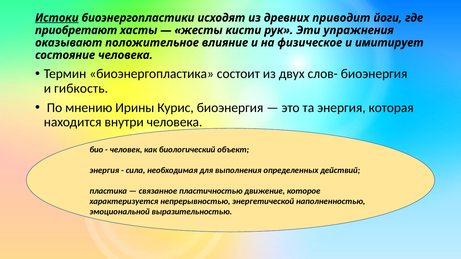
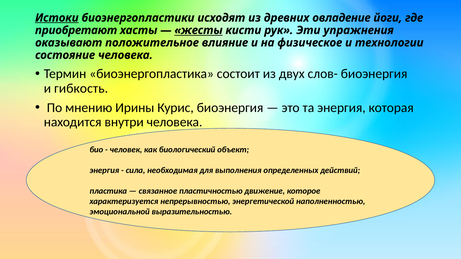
приводит: приводит -> овладение
жесты underline: none -> present
имитирует: имитирует -> технологии
